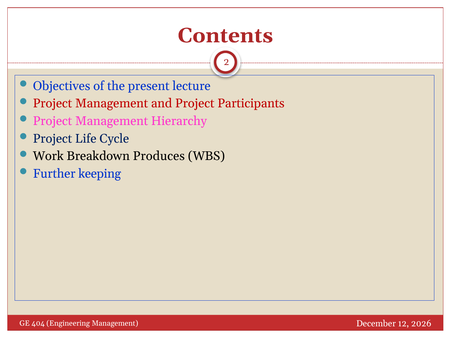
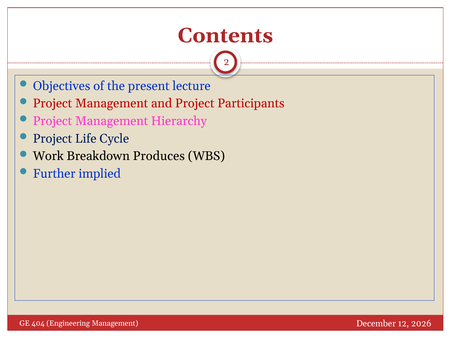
keeping: keeping -> implied
